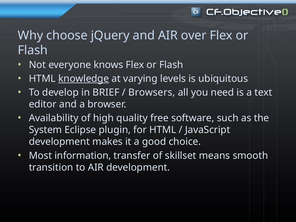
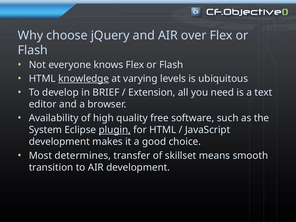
Browsers: Browsers -> Extension
plugin underline: none -> present
information: information -> determines
